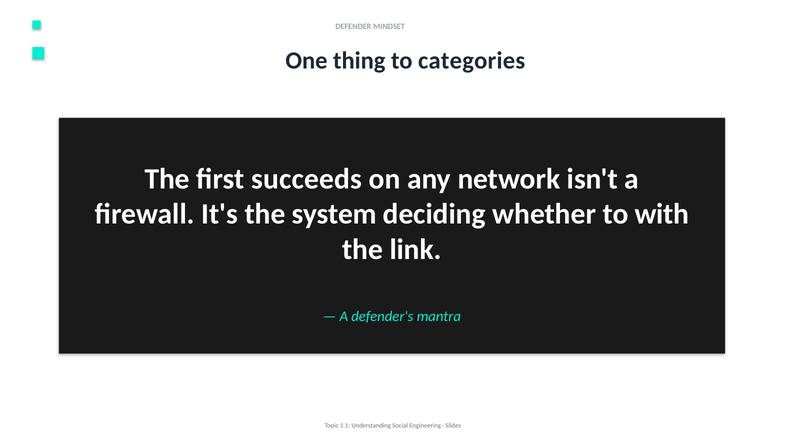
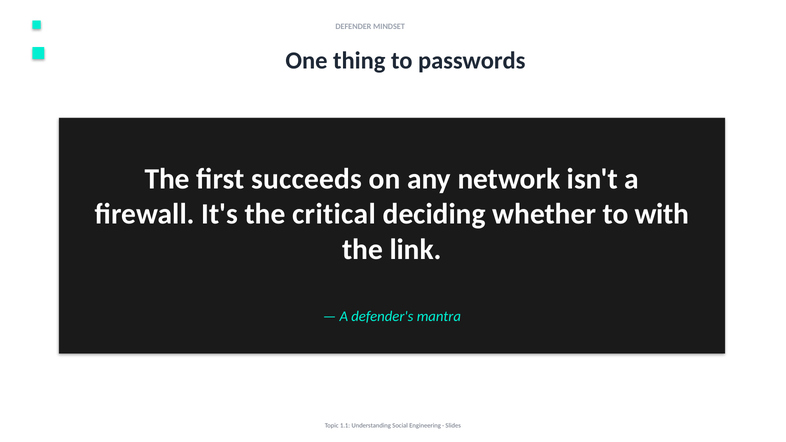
categories: categories -> passwords
system: system -> critical
